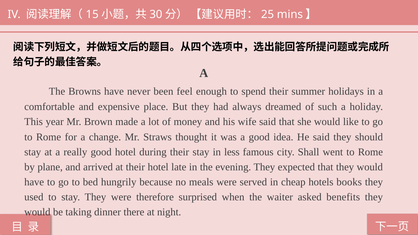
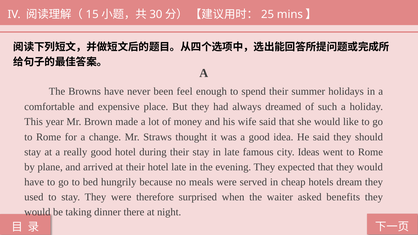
in less: less -> late
Shall: Shall -> Ideas
books: books -> dream
